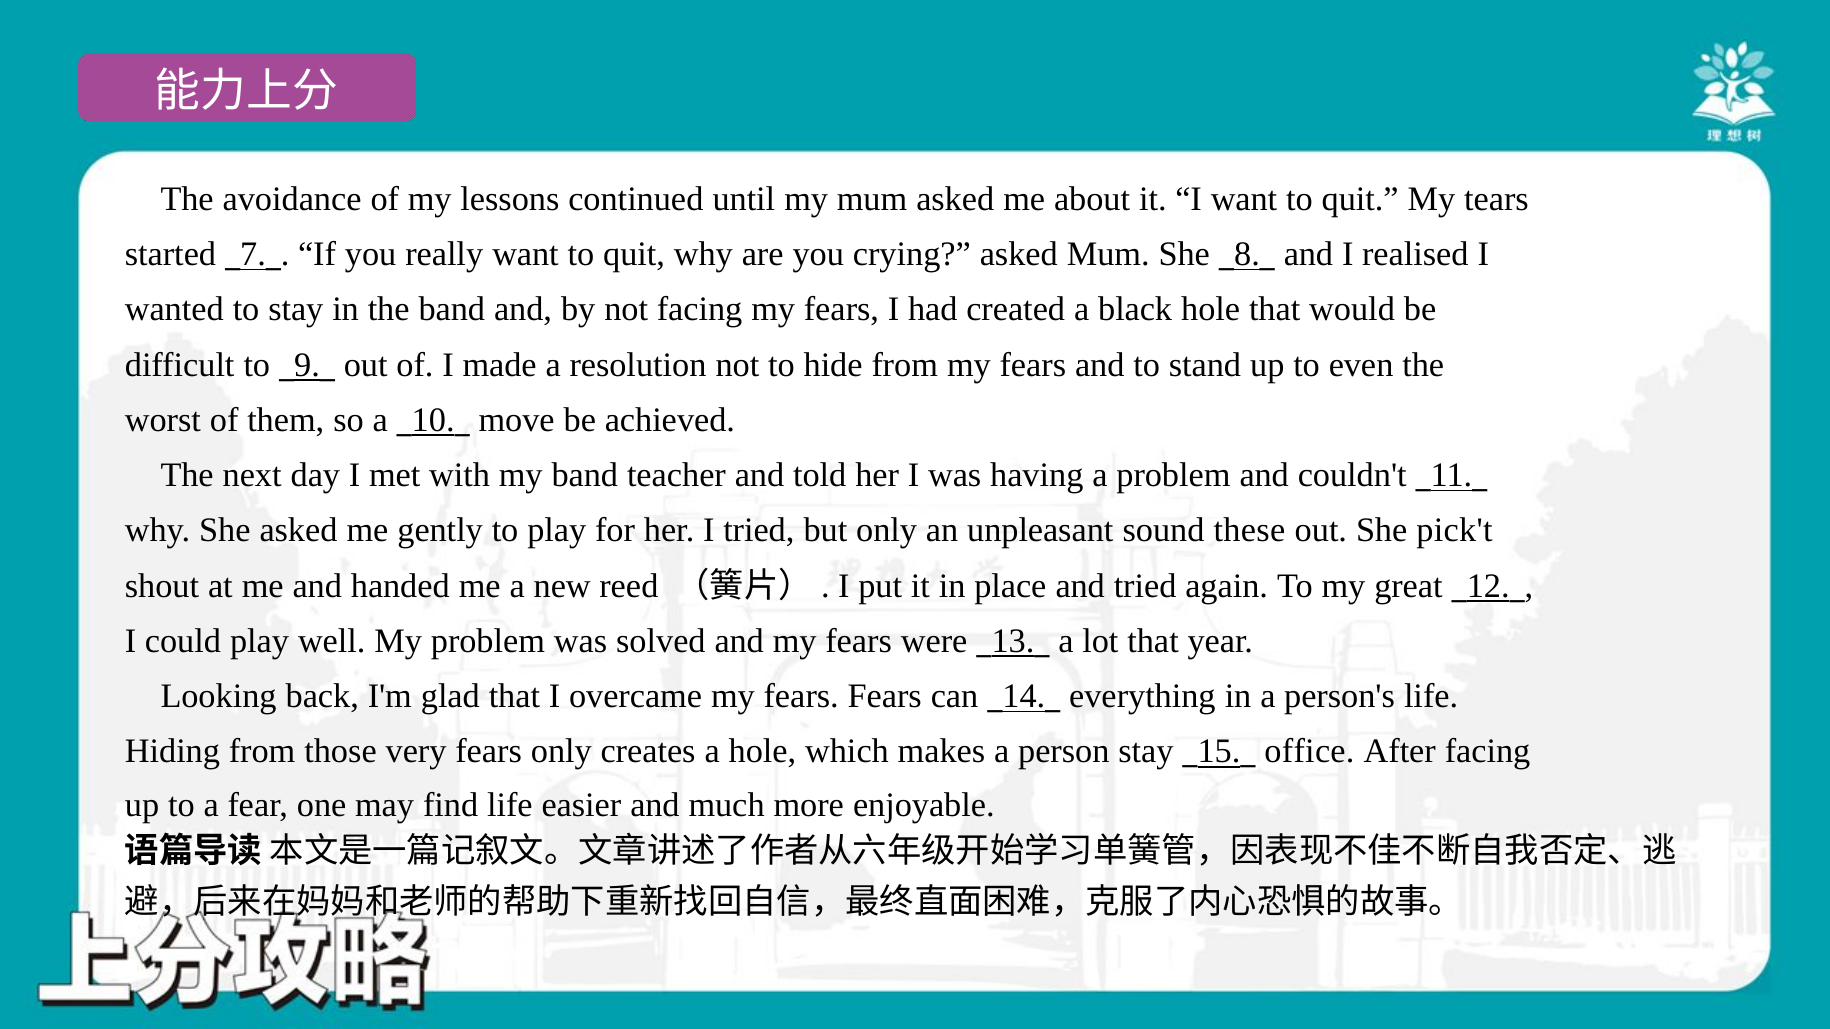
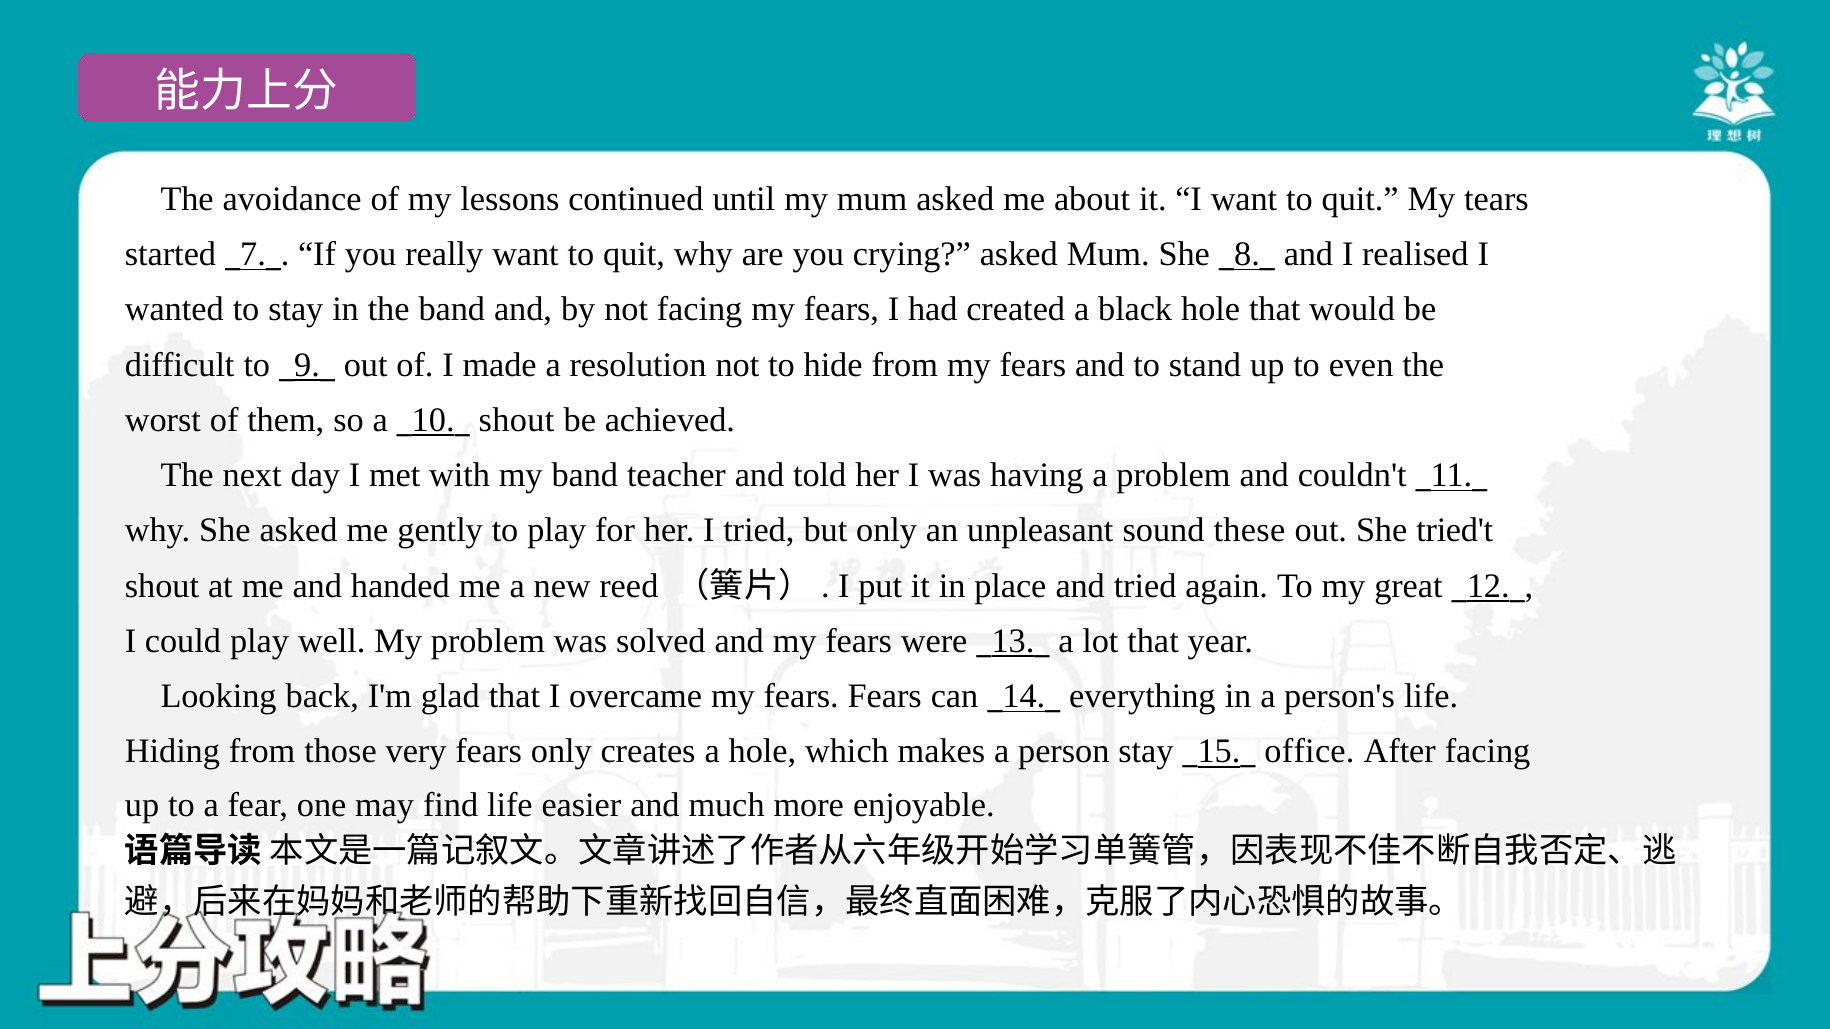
move at (517, 420): move -> shout
pick't: pick't -> tried't
